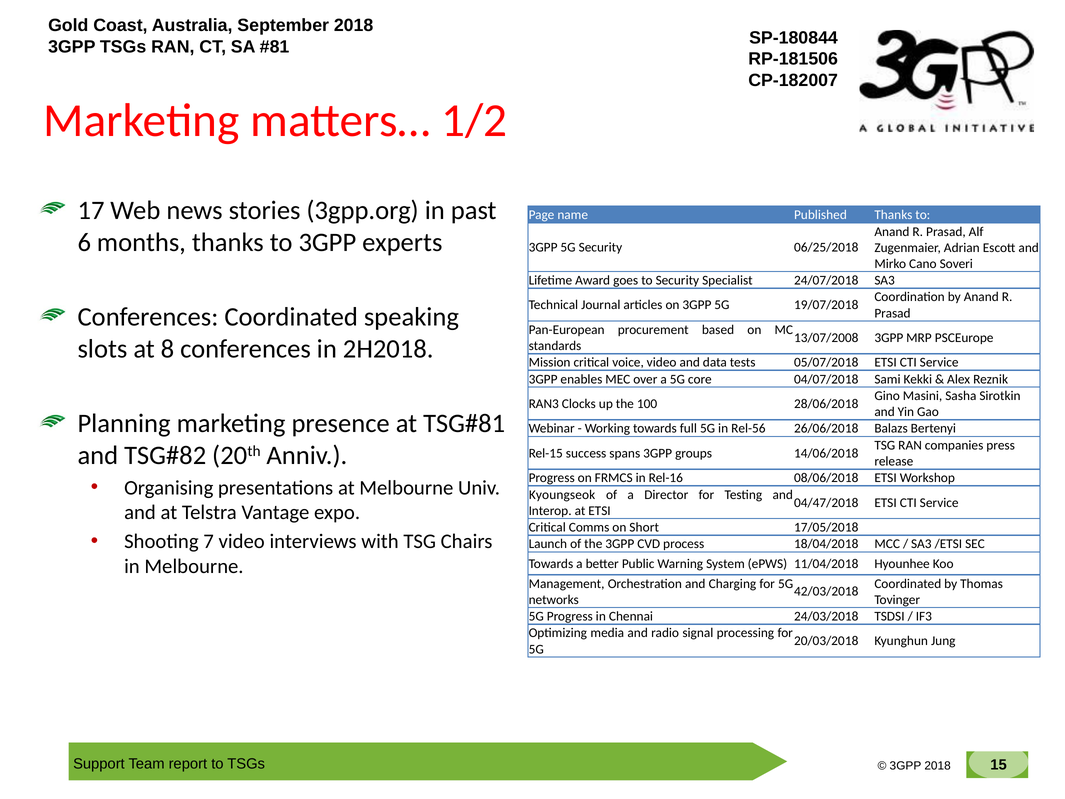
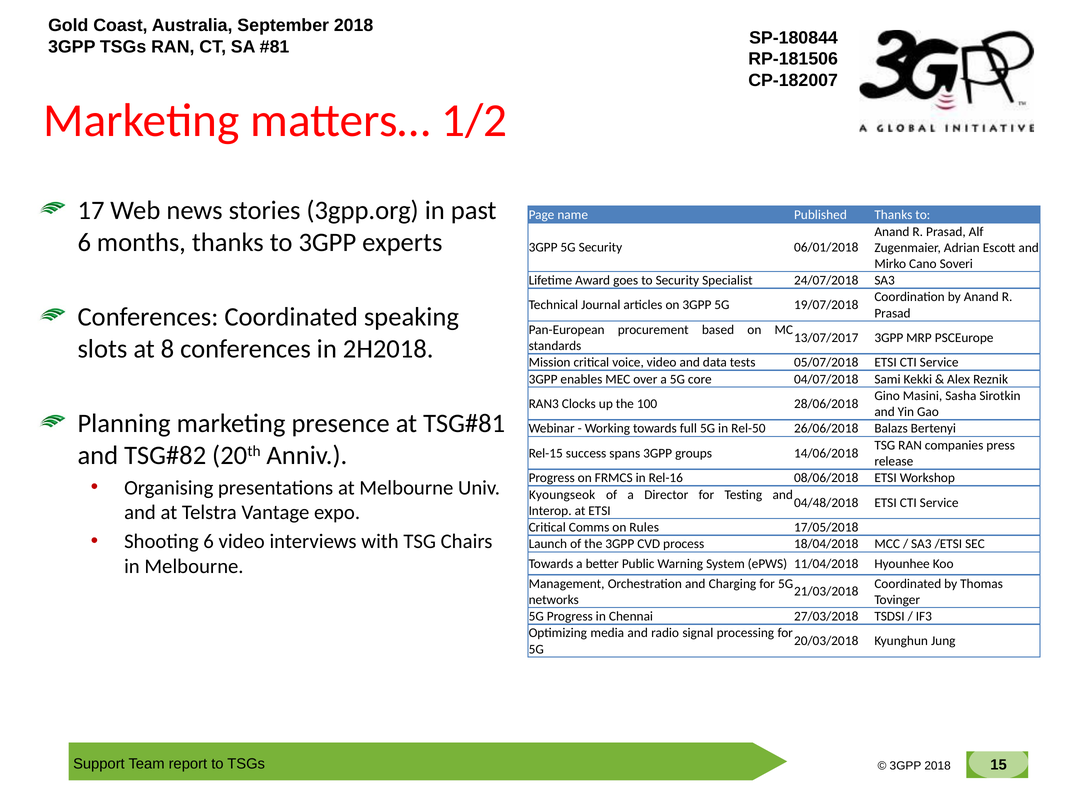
06/25/2018: 06/25/2018 -> 06/01/2018
13/07/2008: 13/07/2008 -> 13/07/2017
Rel-56: Rel-56 -> Rel-50
04/47/2018: 04/47/2018 -> 04/48/2018
Short: Short -> Rules
Shooting 7: 7 -> 6
42/03/2018: 42/03/2018 -> 21/03/2018
24/03/2018: 24/03/2018 -> 27/03/2018
